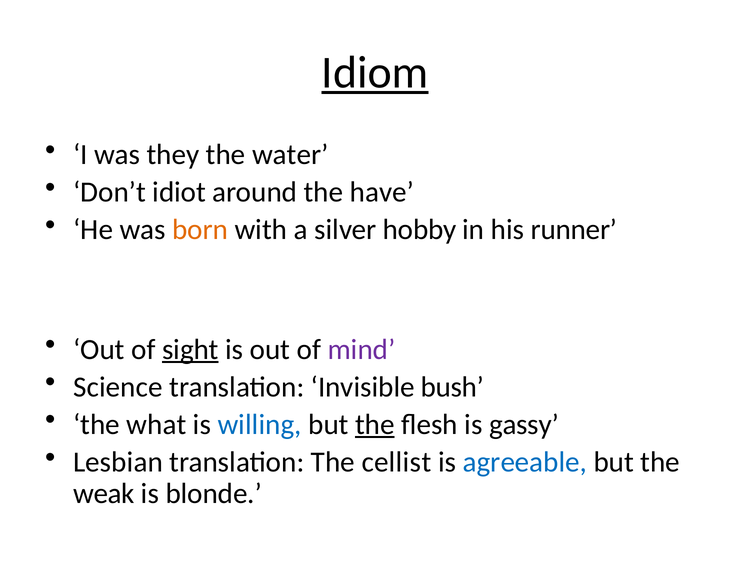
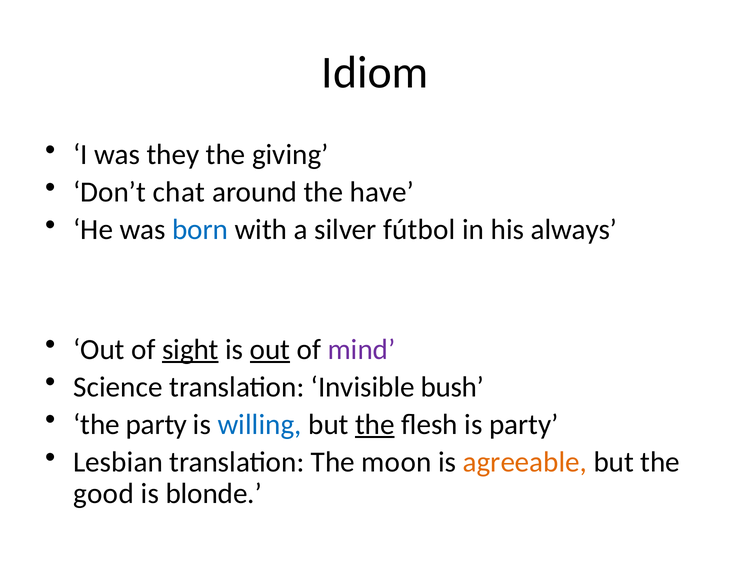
Idiom underline: present -> none
water: water -> giving
idiot: idiot -> chat
born colour: orange -> blue
hobby: hobby -> fútbol
runner: runner -> always
out at (270, 349) underline: none -> present
the what: what -> party
is gassy: gassy -> party
cellist: cellist -> moon
agreeable colour: blue -> orange
weak: weak -> good
